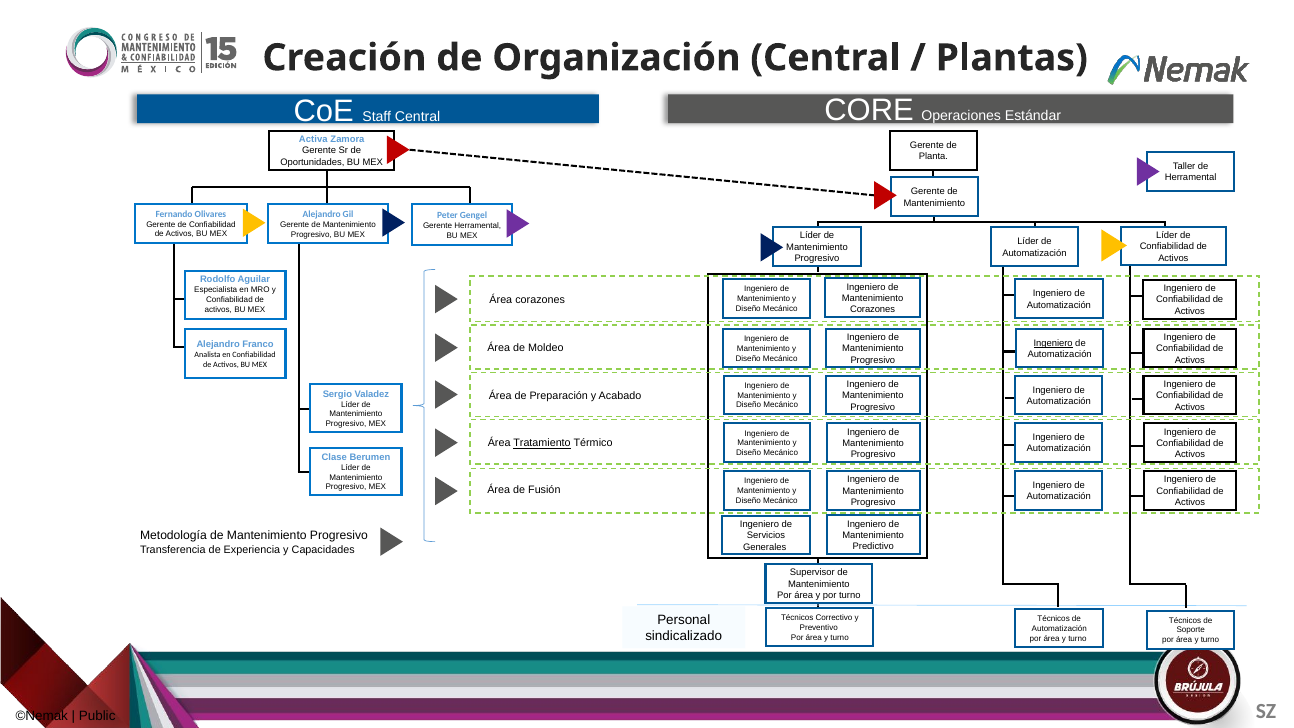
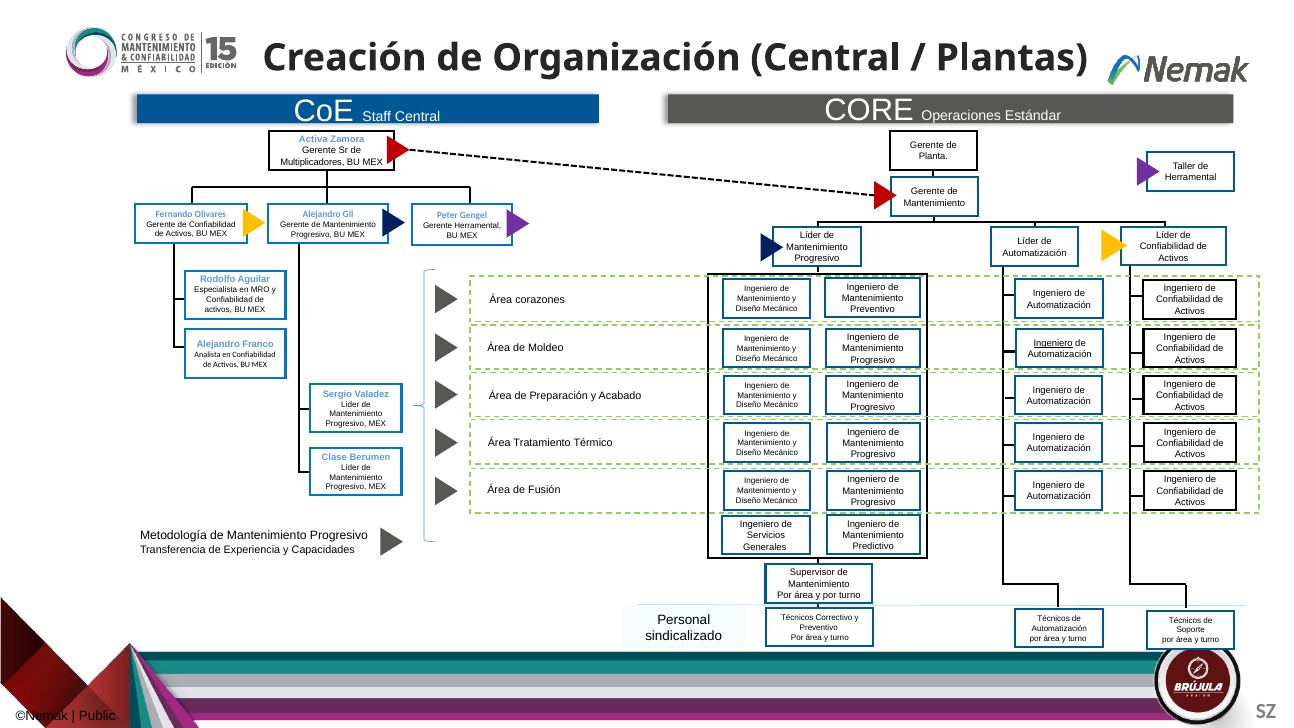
Oportunidades: Oportunidades -> Multiplicadores
Corazones at (873, 310): Corazones -> Preventivo
Tratamiento underline: present -> none
